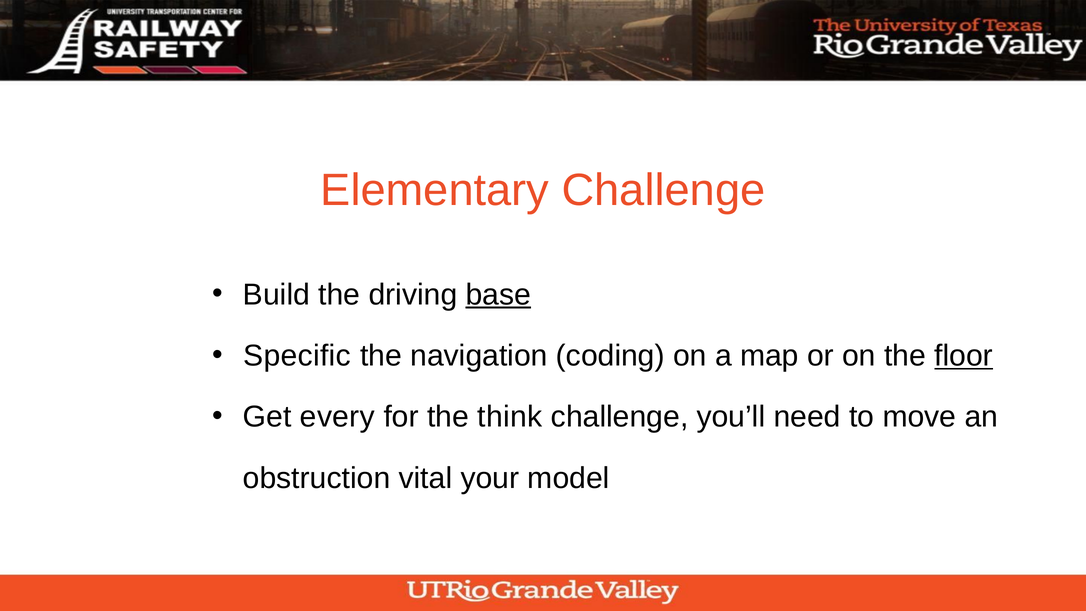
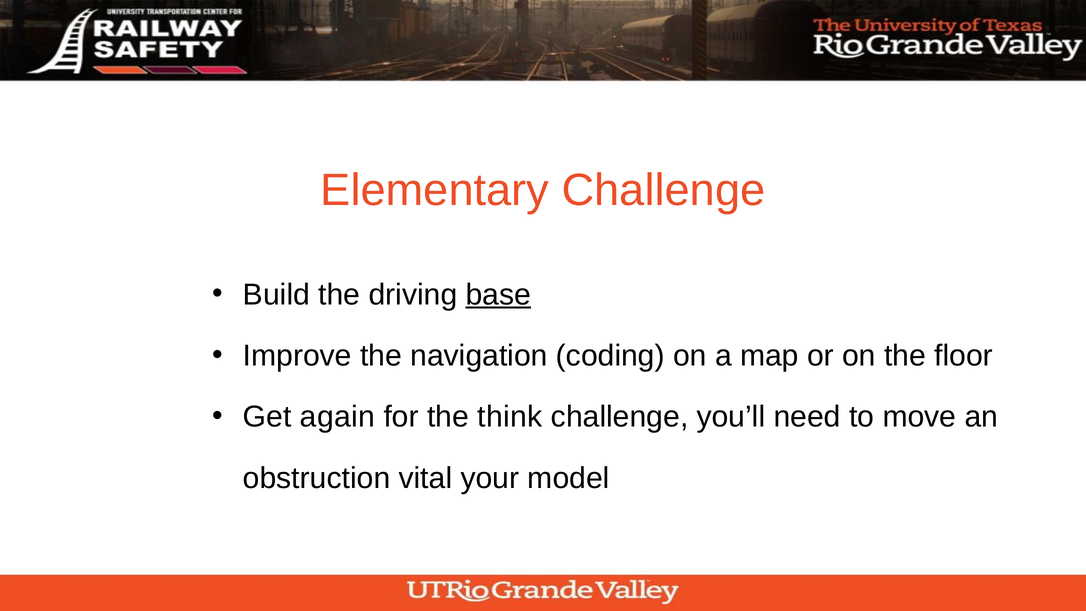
Specific: Specific -> Improve
floor underline: present -> none
every: every -> again
